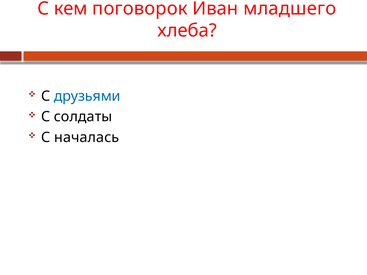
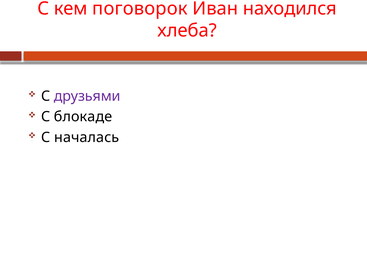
младшего: младшего -> находился
друзьями colour: blue -> purple
солдаты: солдаты -> блокаде
